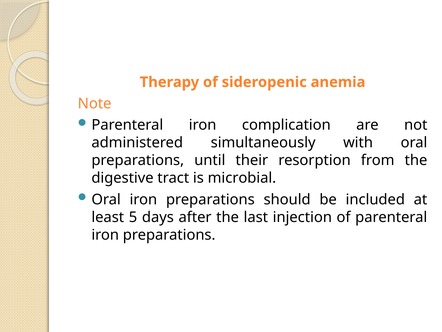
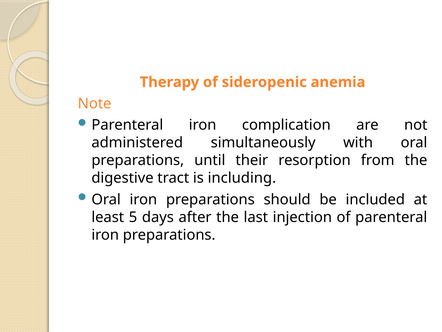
microbial: microbial -> including
